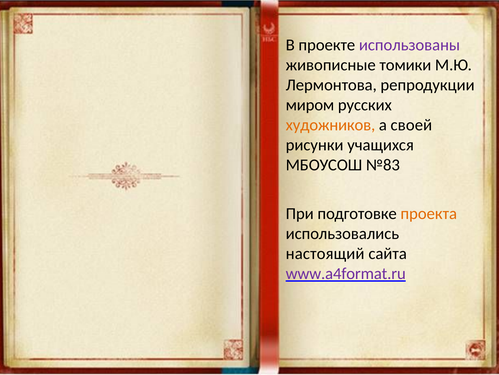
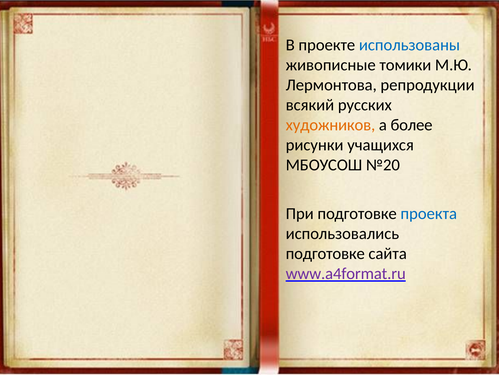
использованы colour: purple -> blue
миром: миром -> всякий
своей: своей -> более
№83: №83 -> №20
проекта colour: orange -> blue
настоящий at (325, 253): настоящий -> подготовке
